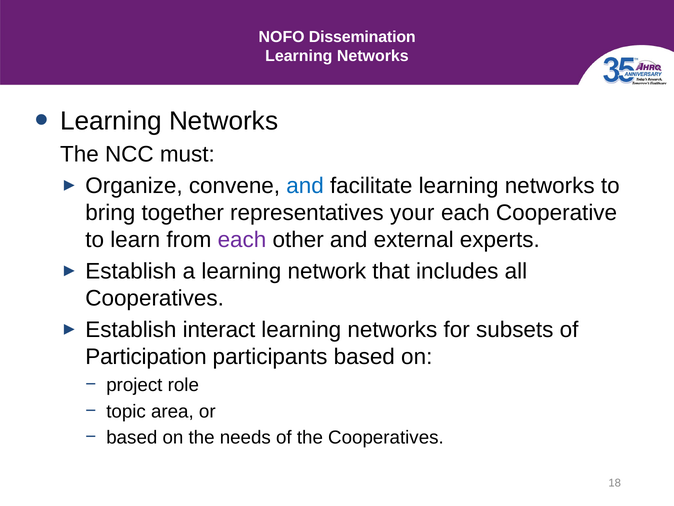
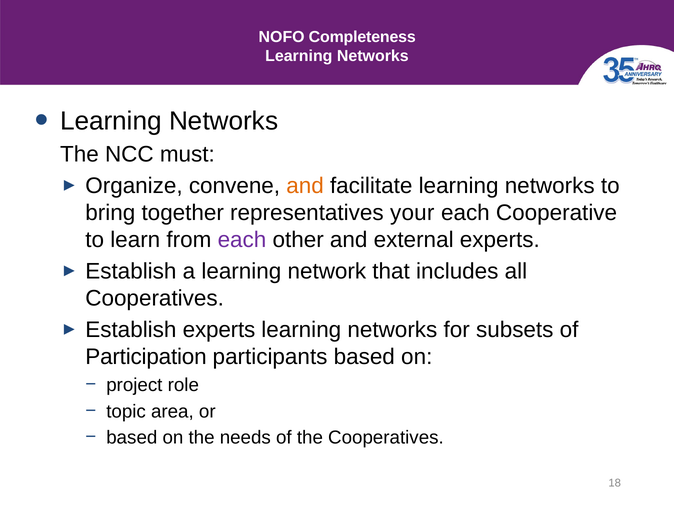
Dissemination: Dissemination -> Completeness
and at (305, 186) colour: blue -> orange
Establish interact: interact -> experts
